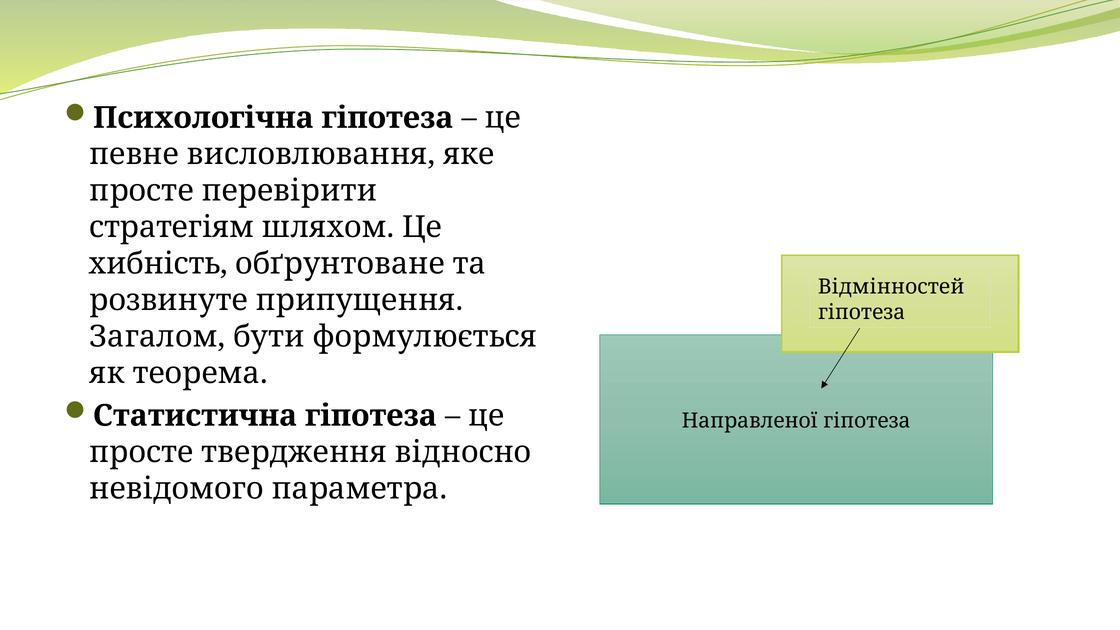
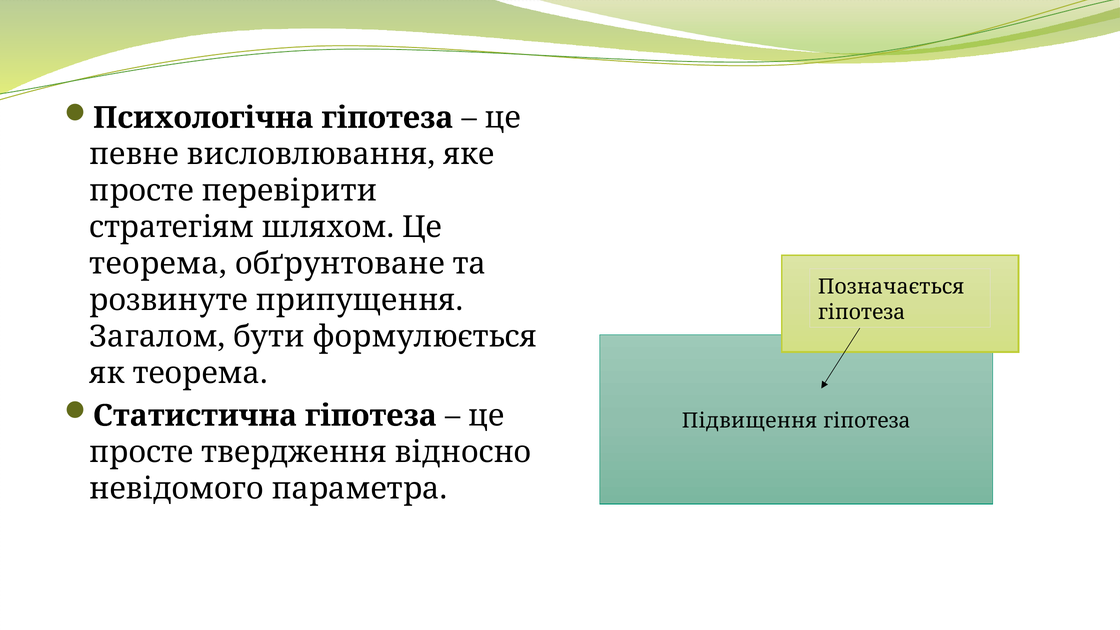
хибність at (158, 264): хибність -> теорема
Відмінностей: Відмінностей -> Позначається
Направленої: Направленої -> Підвищення
